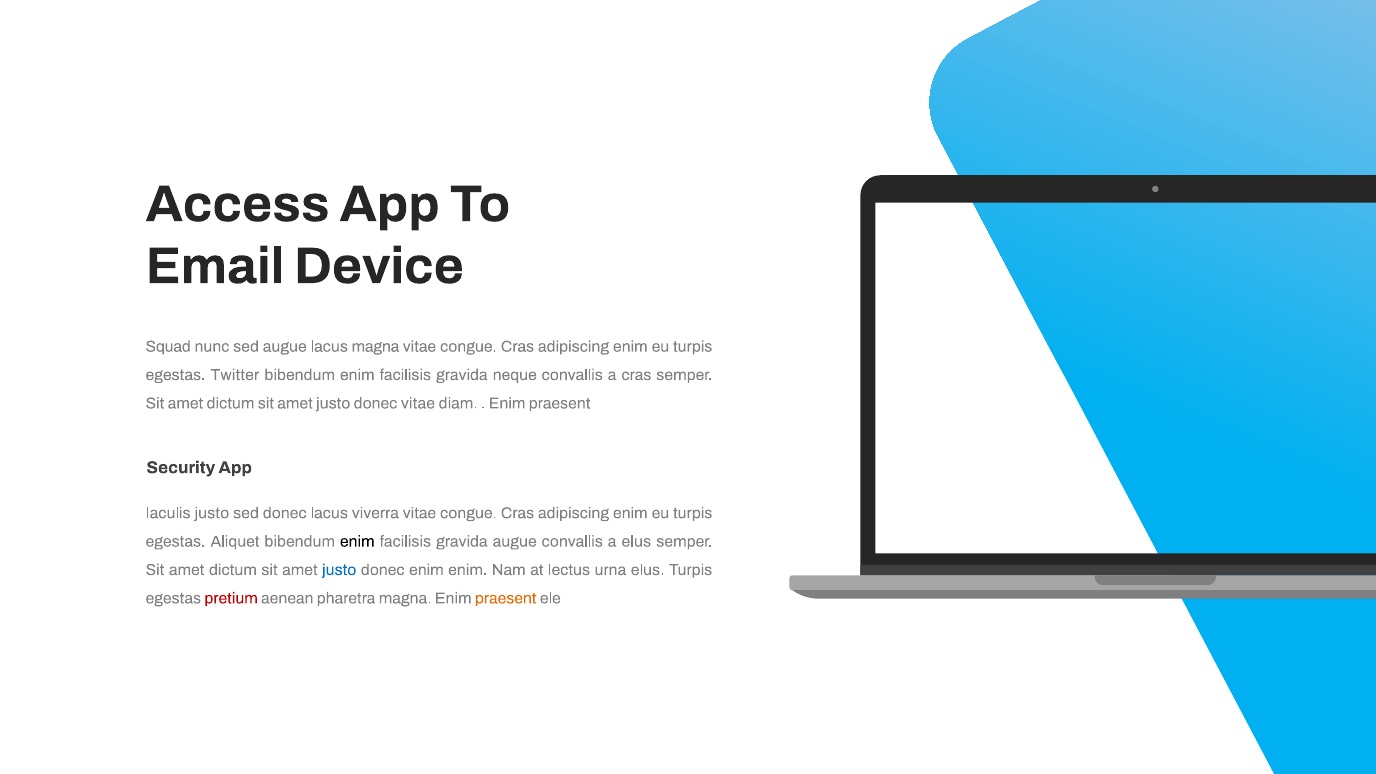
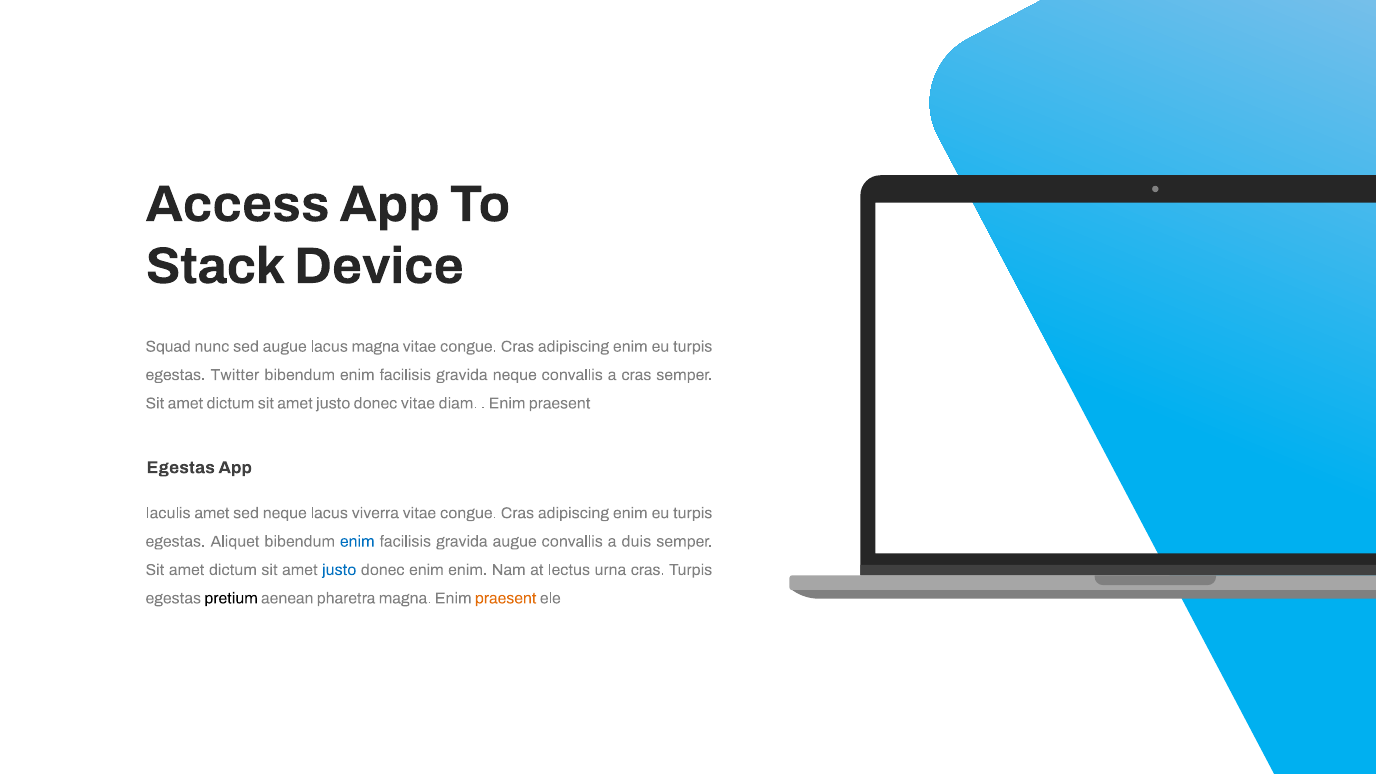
Email: Email -> Stack
Security at (181, 467): Security -> Egestas
Iaculis justo: justo -> amet
sed donec: donec -> neque
enim at (357, 541) colour: black -> blue
a elus: elus -> duis
urna elus: elus -> cras
pretium colour: red -> black
